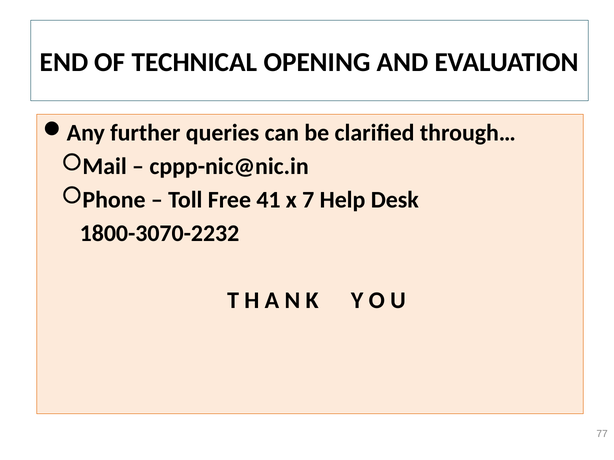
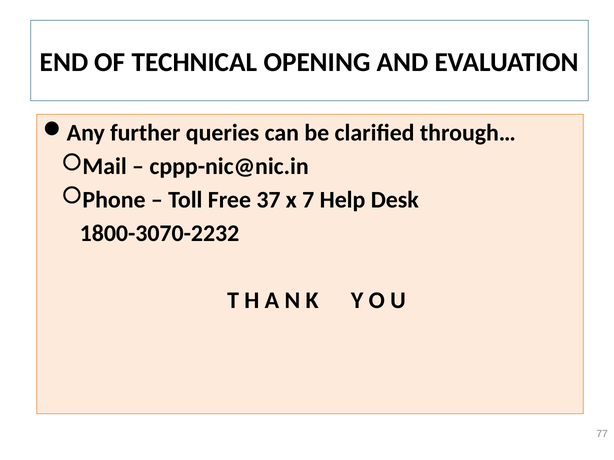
41: 41 -> 37
